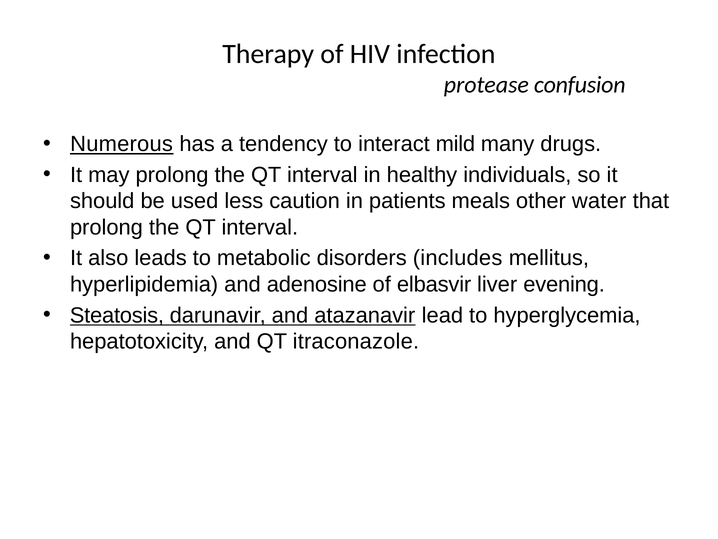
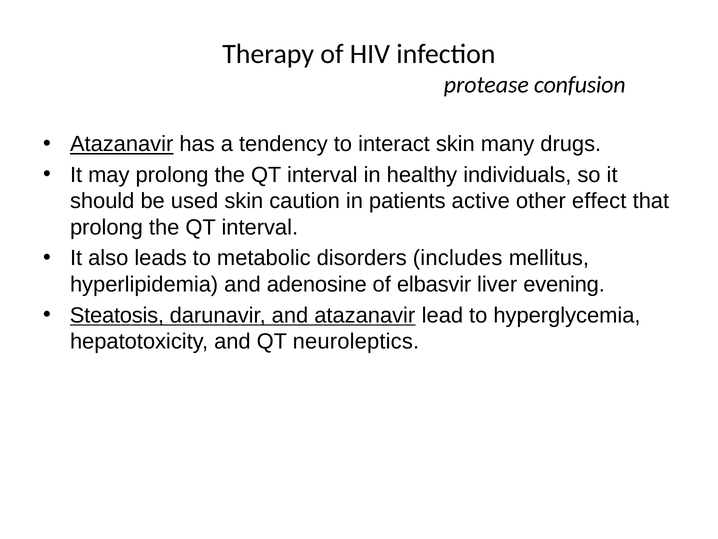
Numerous at (122, 144): Numerous -> Atazanavir
interact mild: mild -> skin
used less: less -> skin
meals: meals -> active
water: water -> effect
itraconazole: itraconazole -> neuroleptics
